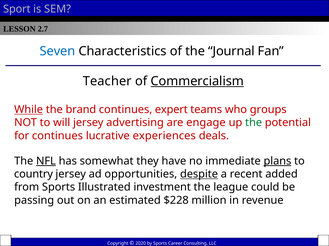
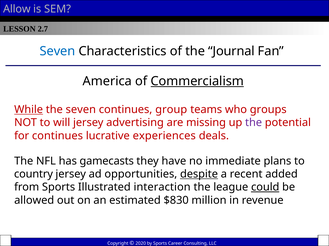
Sport: Sport -> Allow
Teacher: Teacher -> America
the brand: brand -> seven
expert: expert -> group
engage: engage -> missing
the at (254, 123) colour: green -> purple
NFL underline: present -> none
somewhat: somewhat -> gamecasts
plans underline: present -> none
investment: investment -> interaction
could underline: none -> present
passing: passing -> allowed
$228: $228 -> $830
